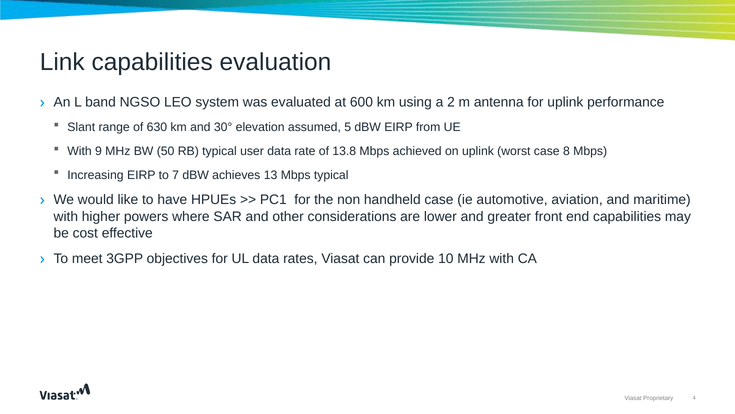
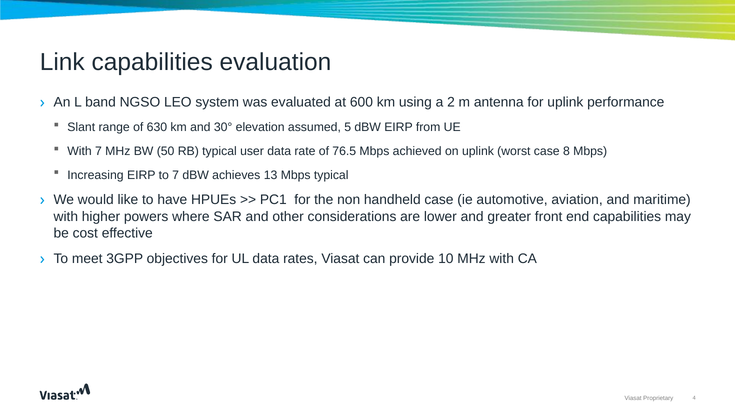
With 9: 9 -> 7
13.8: 13.8 -> 76.5
